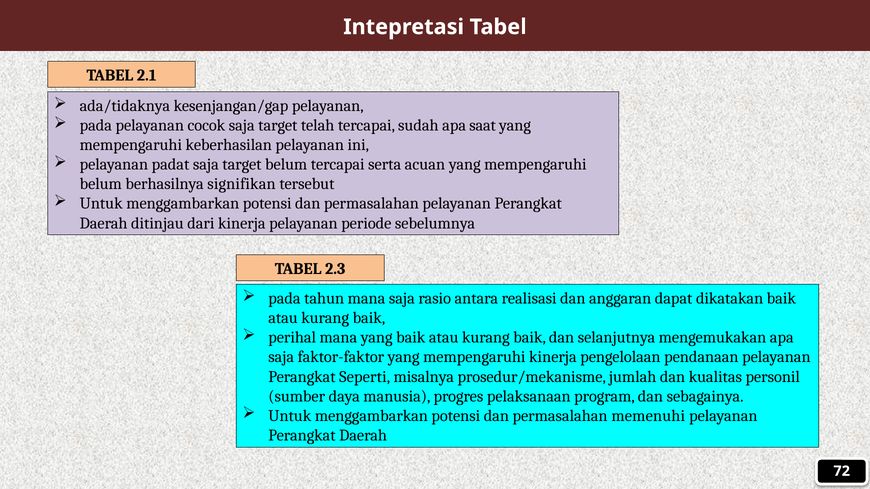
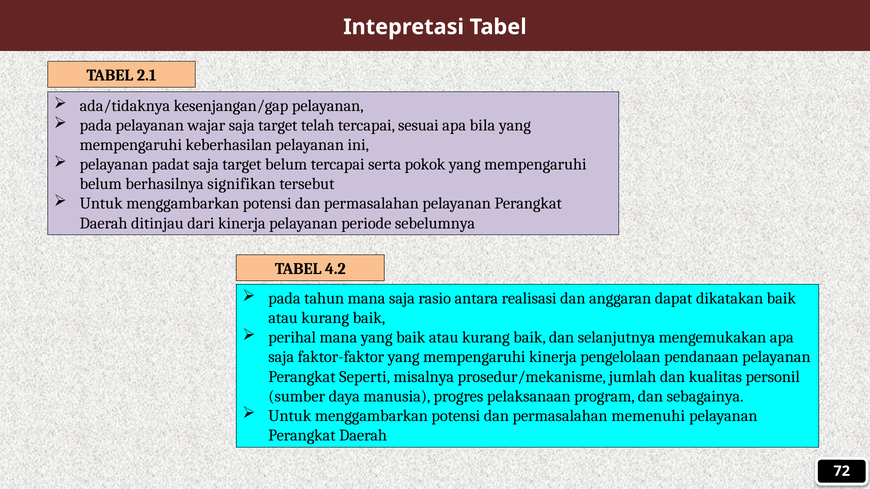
cocok: cocok -> wajar
sudah: sudah -> sesuai
saat: saat -> bila
acuan: acuan -> pokok
2.3: 2.3 -> 4.2
